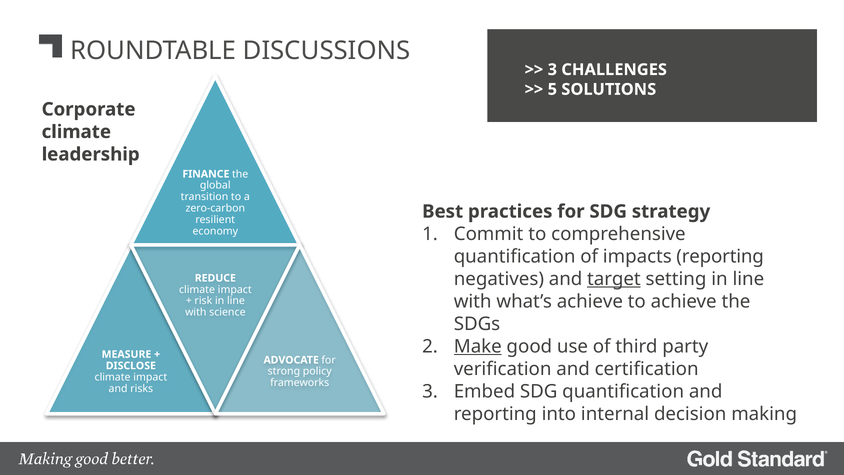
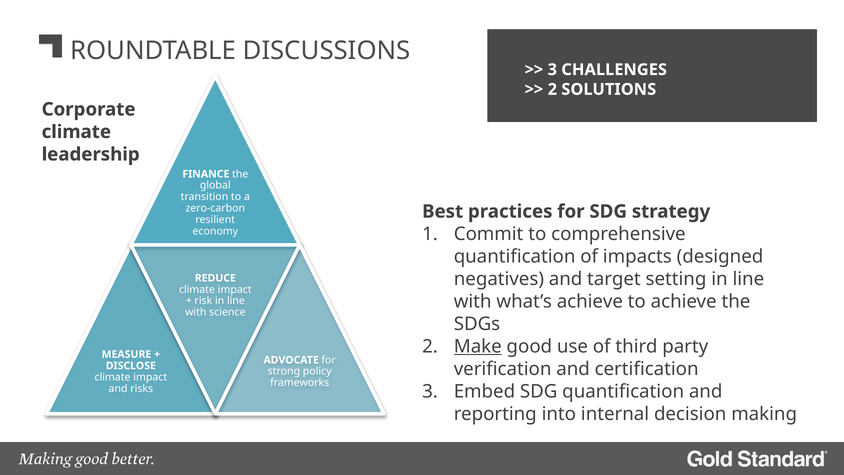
5 at (552, 89): 5 -> 2
impacts reporting: reporting -> designed
target underline: present -> none
